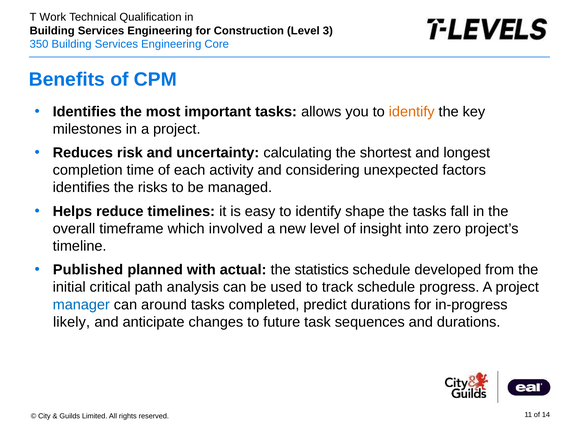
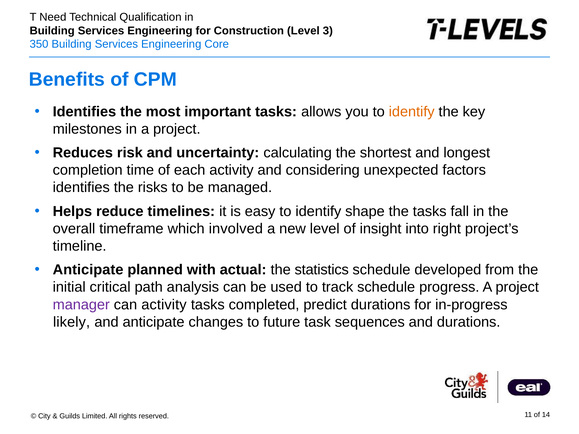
Work: Work -> Need
zero: zero -> right
Published at (88, 270): Published -> Anticipate
manager colour: blue -> purple
can around: around -> activity
